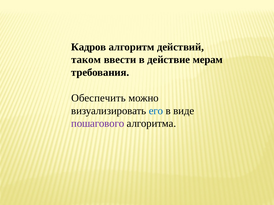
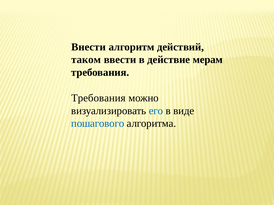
Кадров: Кадров -> Внести
Обеспечить at (98, 98): Обеспечить -> Требования
пошагового colour: purple -> blue
